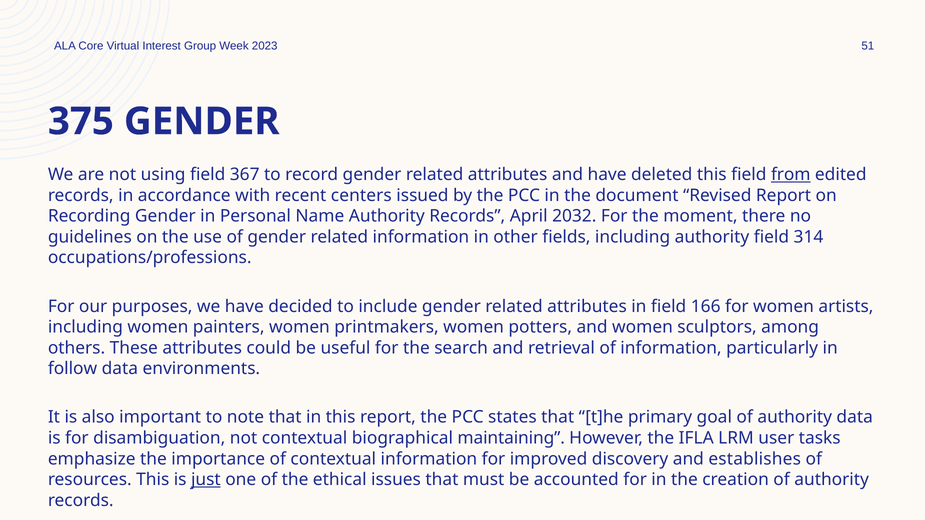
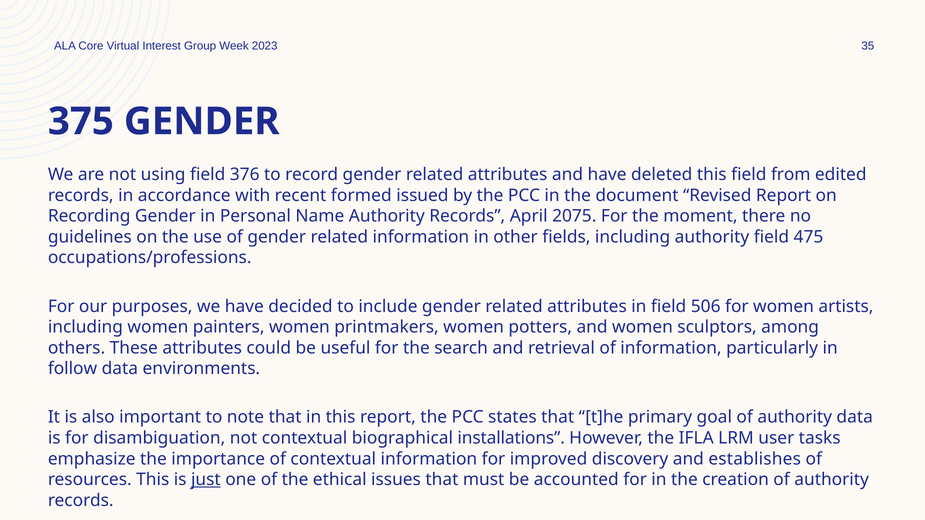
51: 51 -> 35
367: 367 -> 376
from underline: present -> none
centers: centers -> formed
2032: 2032 -> 2075
314: 314 -> 475
166: 166 -> 506
maintaining: maintaining -> installations
